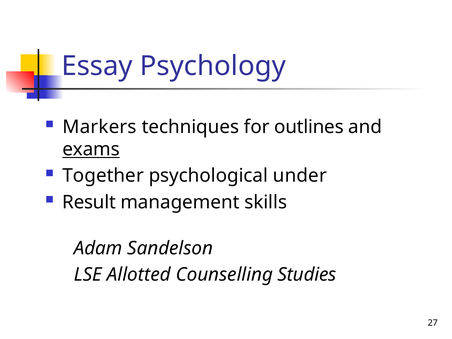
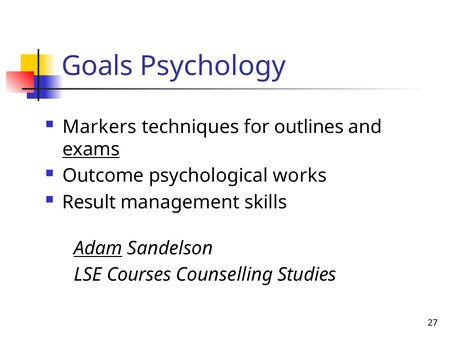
Essay: Essay -> Goals
Together: Together -> Outcome
under: under -> works
Adam underline: none -> present
Allotted: Allotted -> Courses
